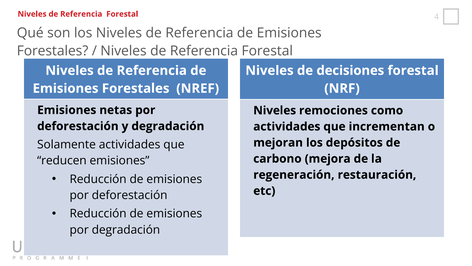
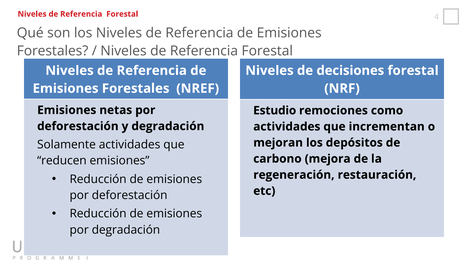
Niveles at (275, 110): Niveles -> Estudio
